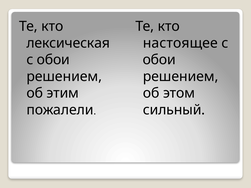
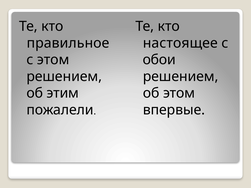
лексическая: лексическая -> правильное
обои at (53, 60): обои -> этом
сильный: сильный -> впервые
